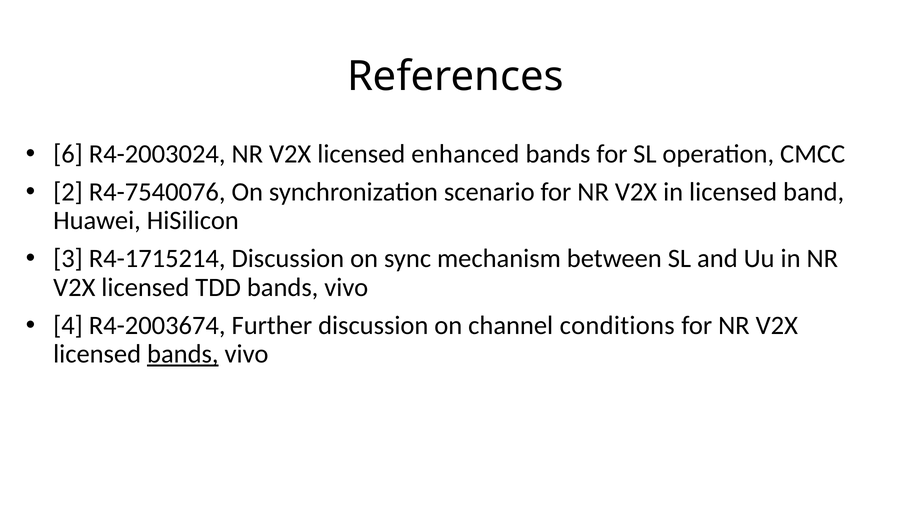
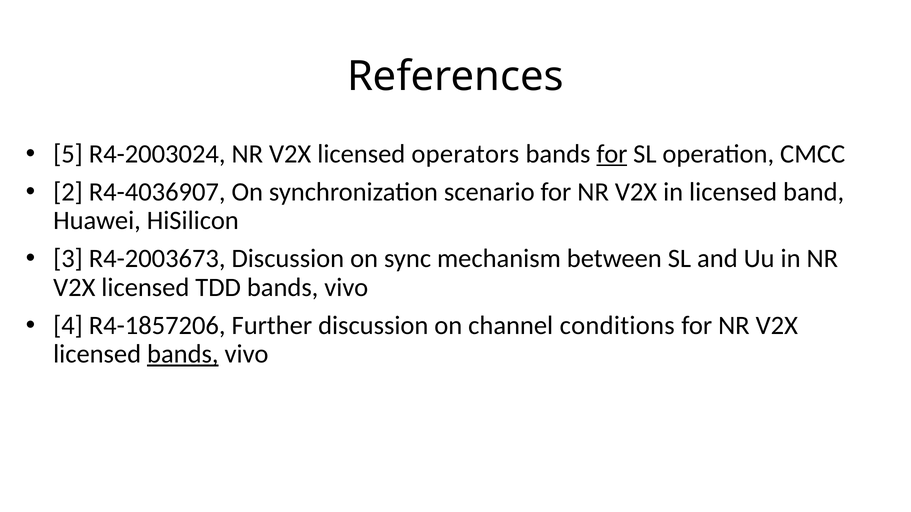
6: 6 -> 5
enhanced: enhanced -> operators
for at (612, 154) underline: none -> present
R4-7540076: R4-7540076 -> R4-4036907
R4-1715214: R4-1715214 -> R4-2003673
R4-2003674: R4-2003674 -> R4-1857206
